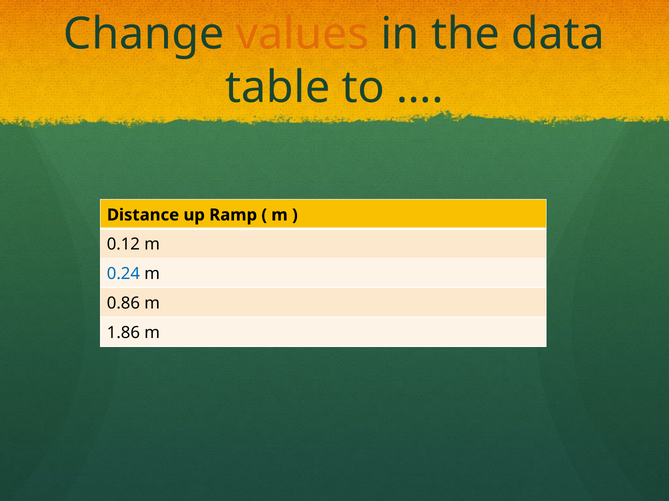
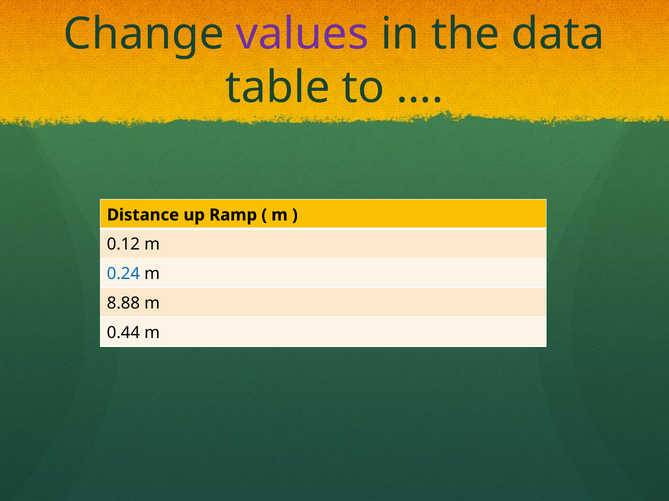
values colour: orange -> purple
0.86: 0.86 -> 8.88
1.86: 1.86 -> 0.44
